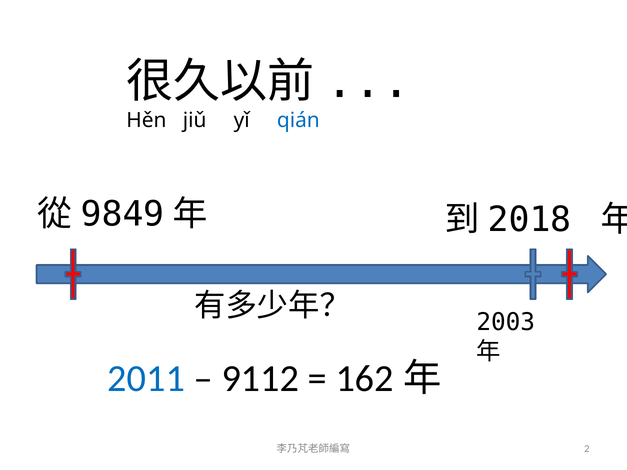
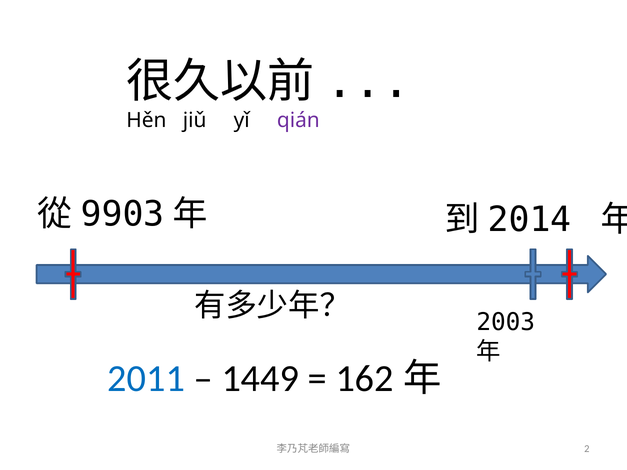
qián colour: blue -> purple
9849: 9849 -> 9903
2018: 2018 -> 2014
9112: 9112 -> 1449
